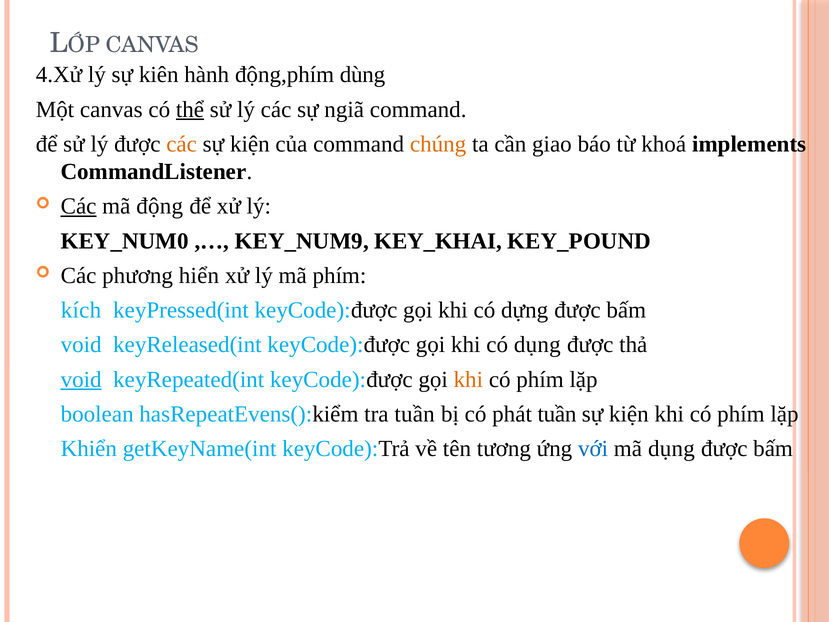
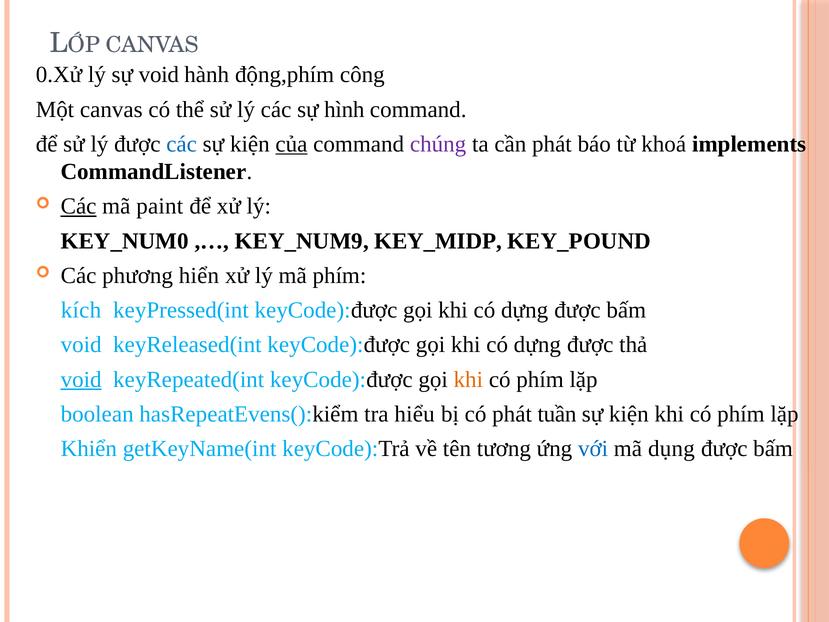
4.Xử: 4.Xử -> 0.Xử
sự kiên: kiên -> void
dùng: dùng -> công
thể underline: present -> none
ngiã: ngiã -> hình
các at (182, 144) colour: orange -> blue
của underline: none -> present
chúng colour: orange -> purple
cần giao: giao -> phát
động: động -> paint
KEY_KHAI: KEY_KHAI -> KEY_MIDP
dụng at (537, 345): dụng -> dựng
tra tuần: tuần -> hiểu
